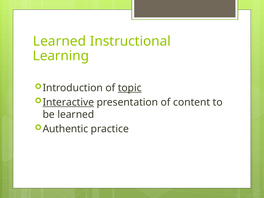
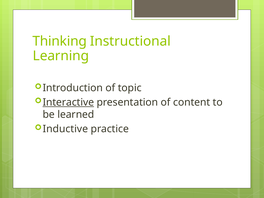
Learned at (60, 41): Learned -> Thinking
topic underline: present -> none
Authentic: Authentic -> Inductive
